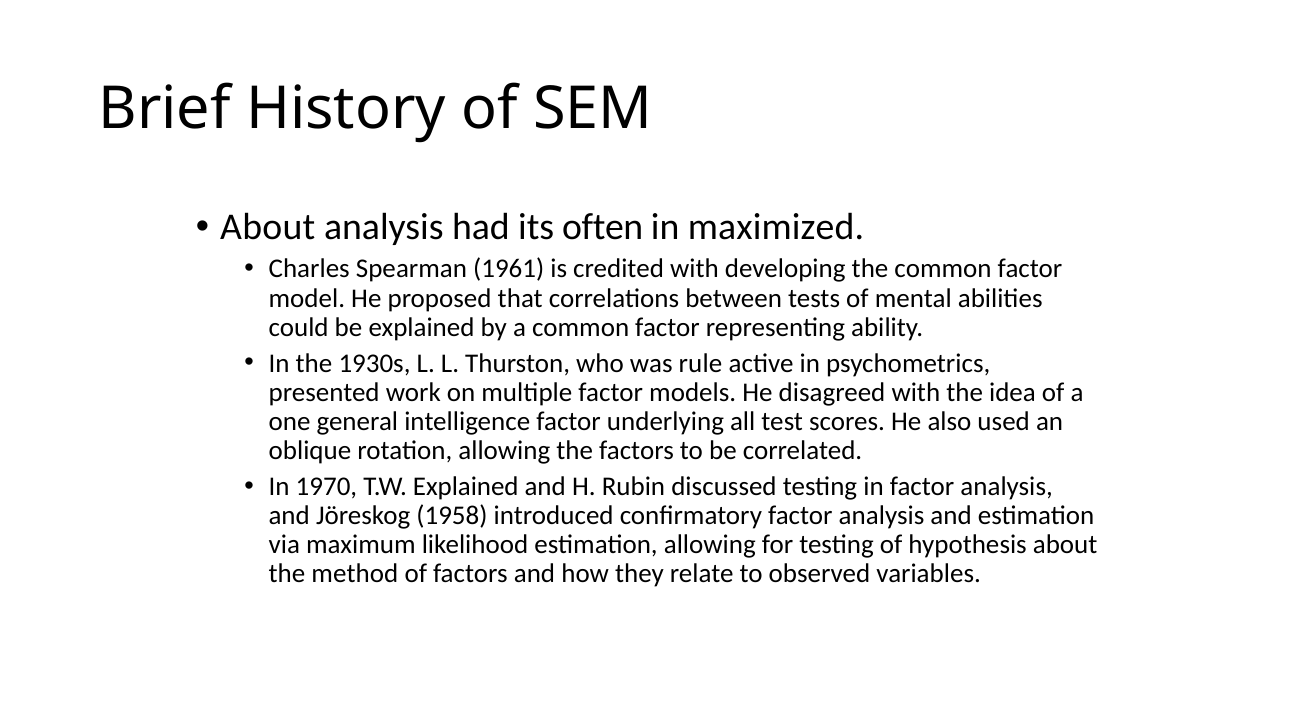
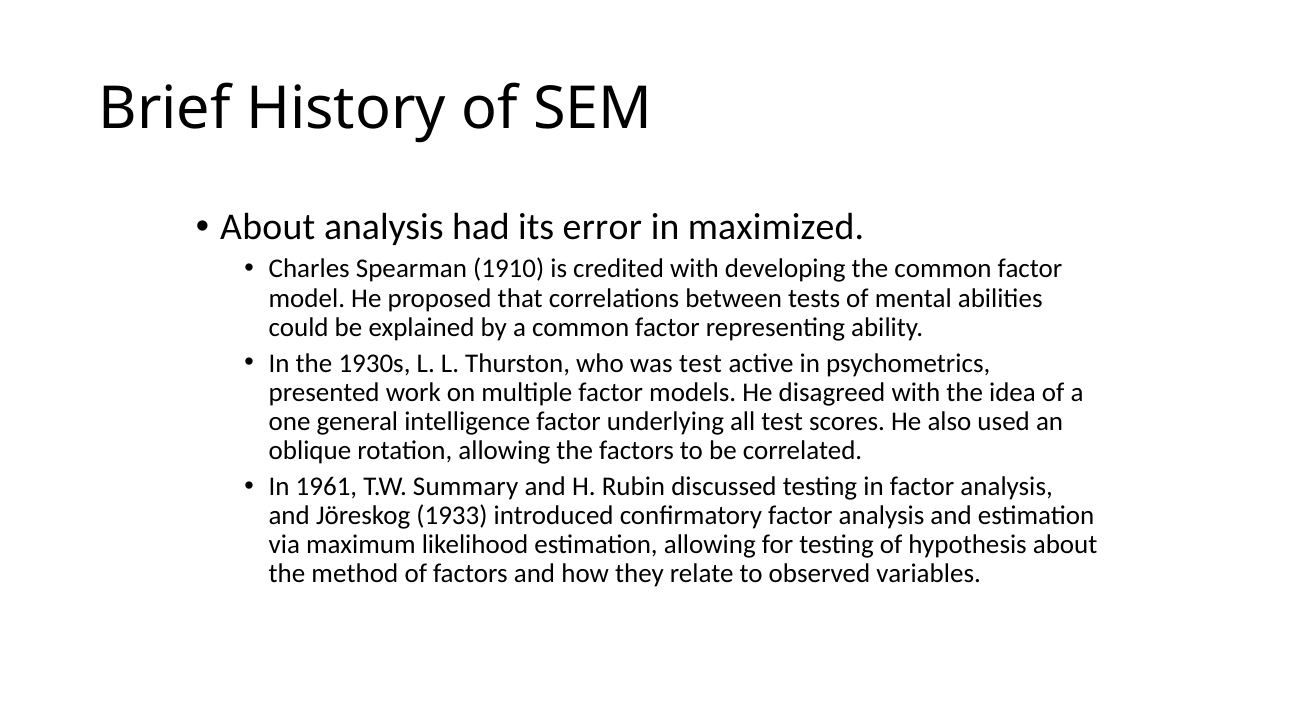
often: often -> error
1961: 1961 -> 1910
was rule: rule -> test
1970: 1970 -> 1961
T.W Explained: Explained -> Summary
1958: 1958 -> 1933
